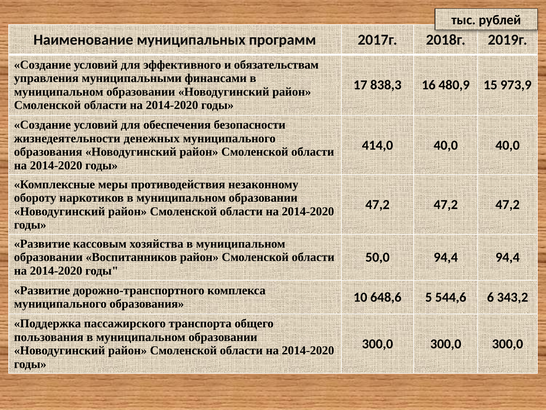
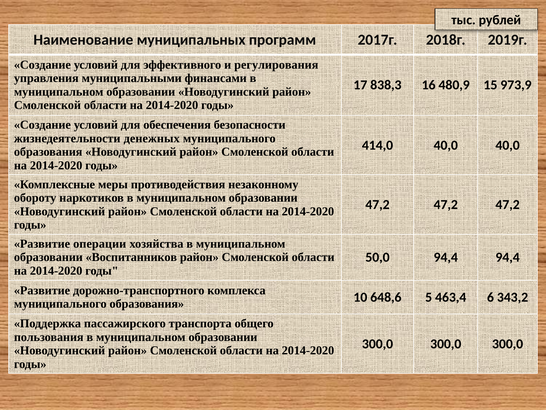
обязательствам: обязательствам -> регулирования
кассовым: кассовым -> операции
544,6: 544,6 -> 463,4
